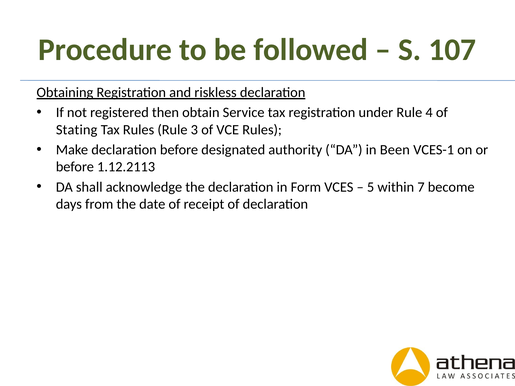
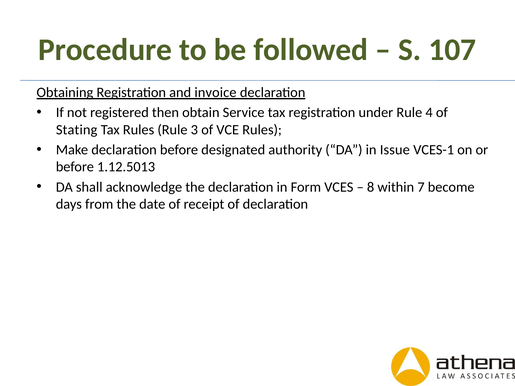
riskless: riskless -> invoice
Been: Been -> Issue
1.12.2113: 1.12.2113 -> 1.12.5013
5: 5 -> 8
